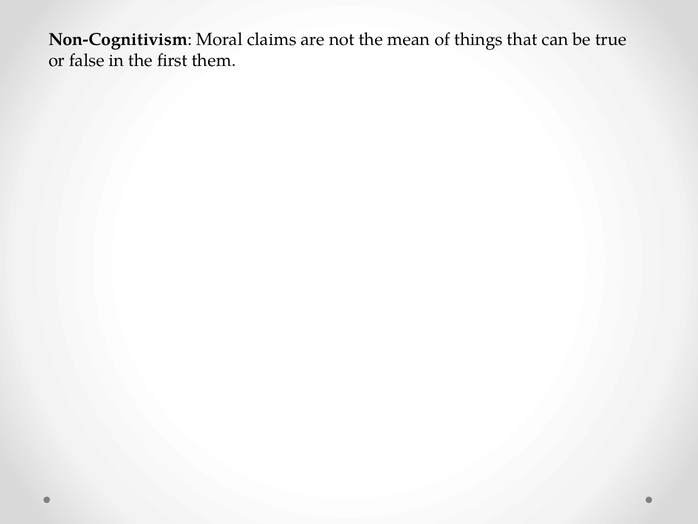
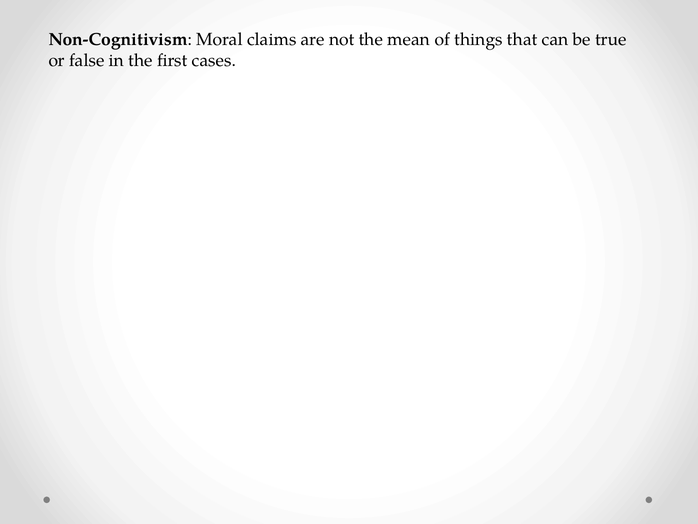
them: them -> cases
